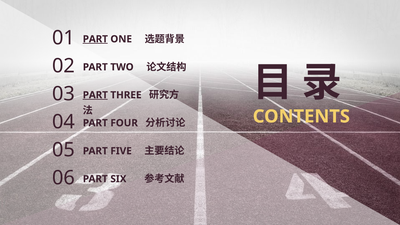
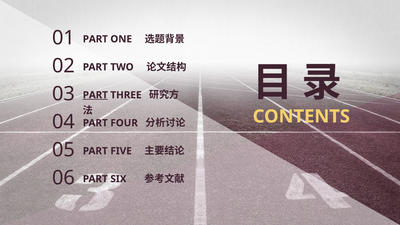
PART at (95, 39) underline: present -> none
